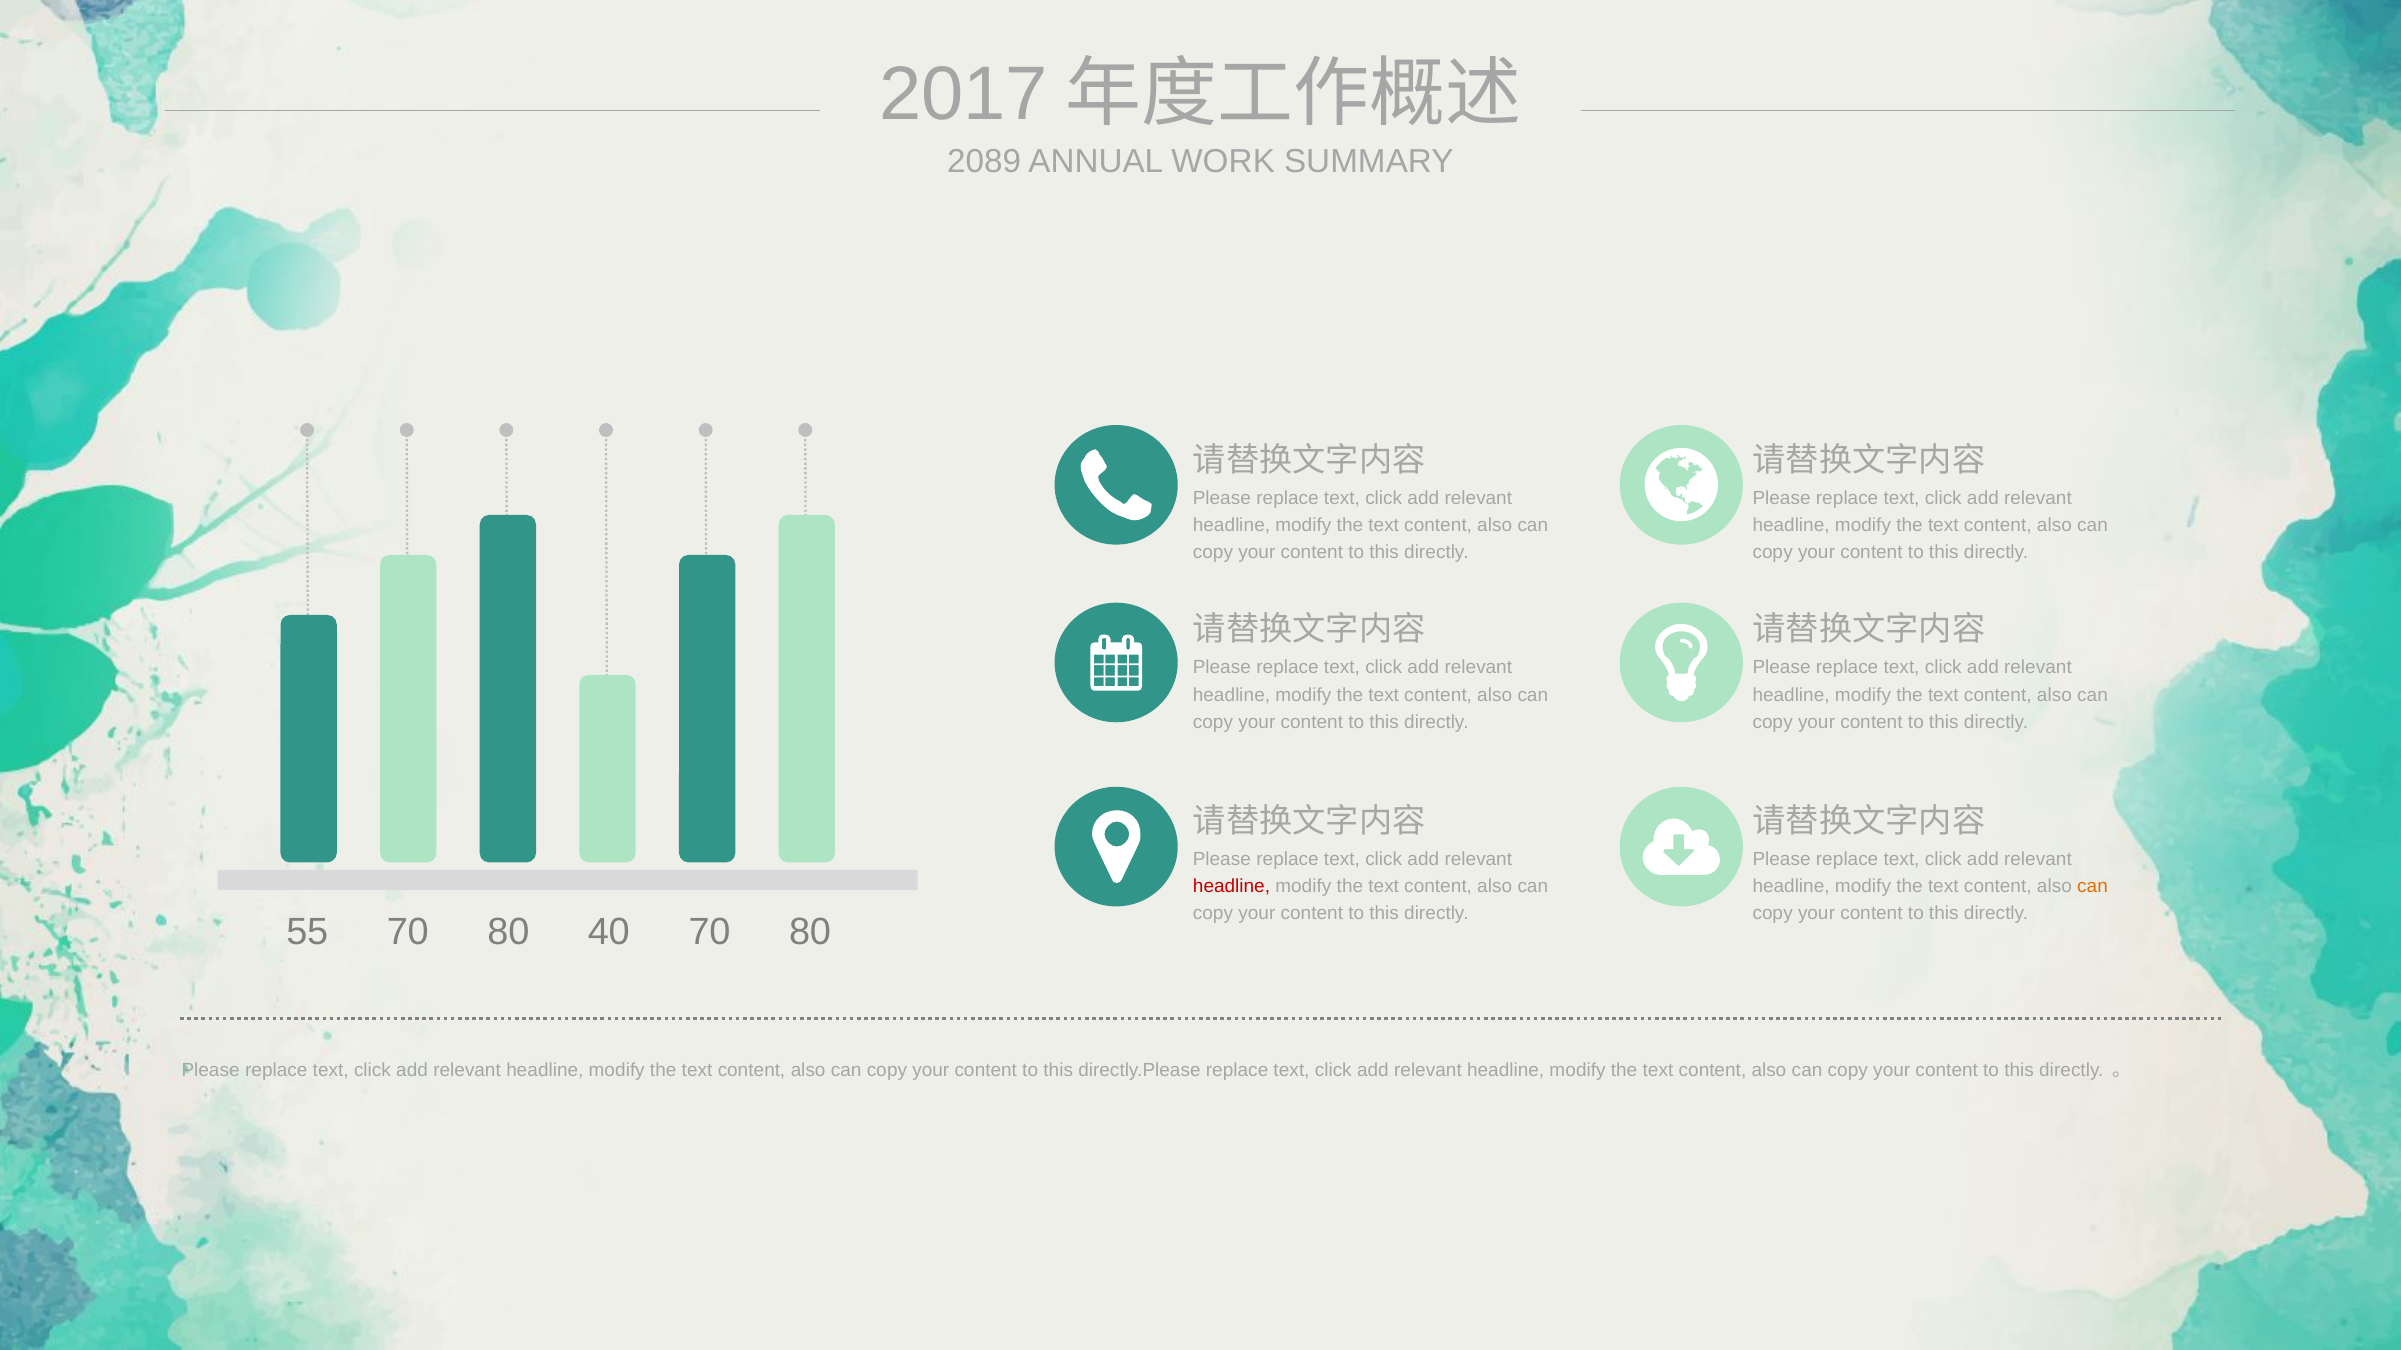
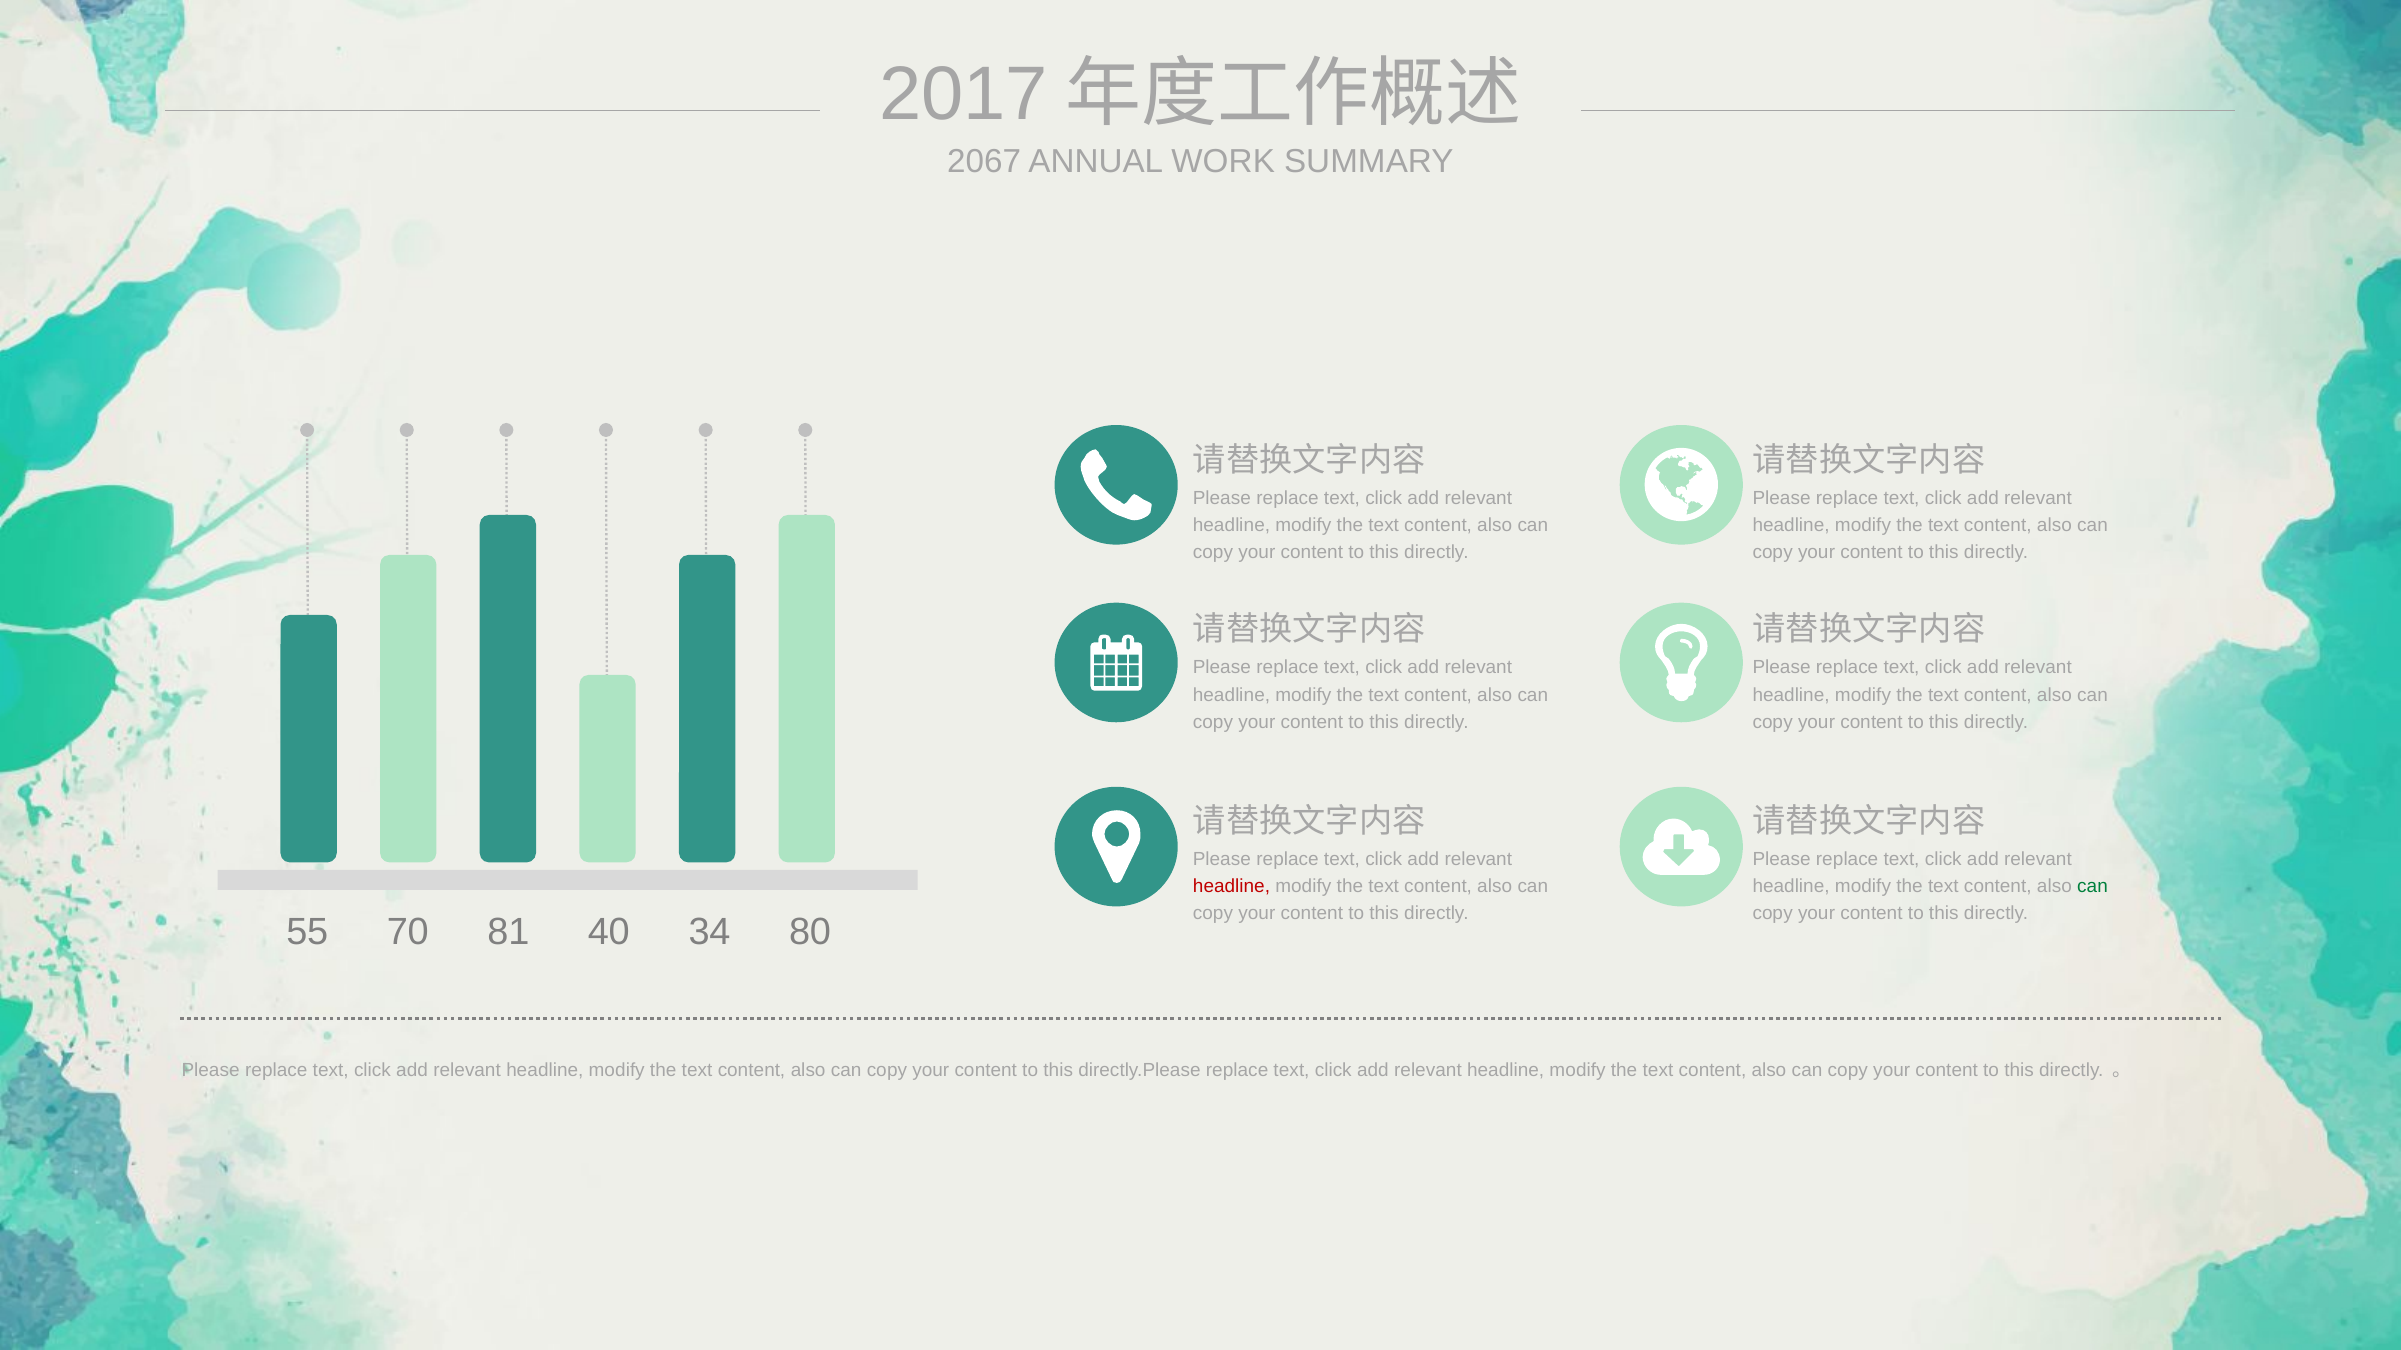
2089: 2089 -> 2067
can at (2092, 887) colour: orange -> green
55 70 80: 80 -> 81
40 70: 70 -> 34
